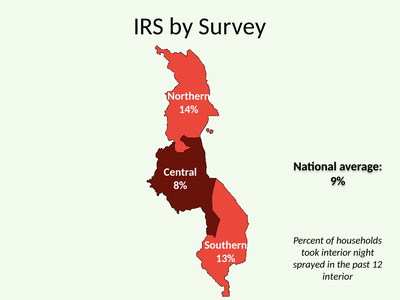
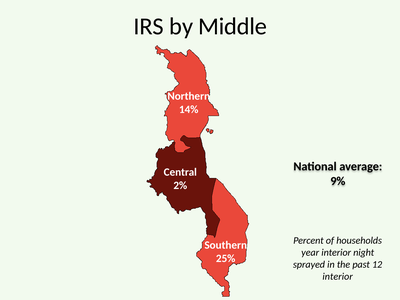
Survey: Survey -> Middle
8%: 8% -> 2%
took: took -> year
13%: 13% -> 25%
